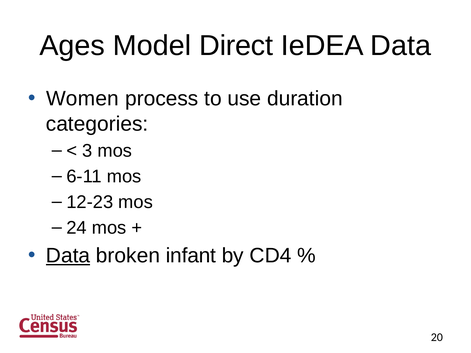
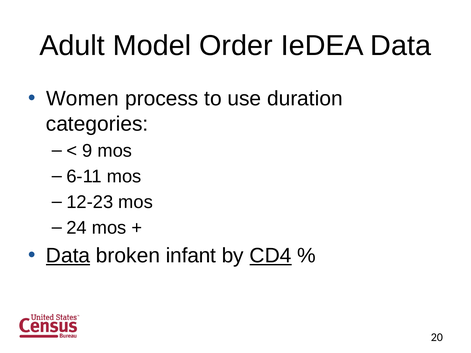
Ages: Ages -> Adult
Direct: Direct -> Order
3: 3 -> 9
CD4 underline: none -> present
